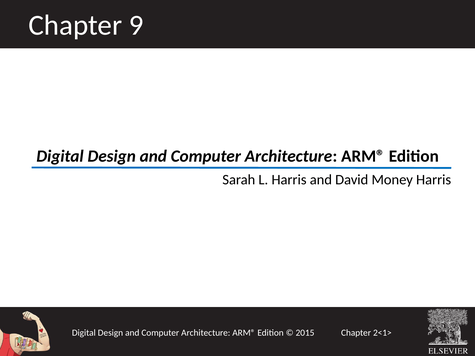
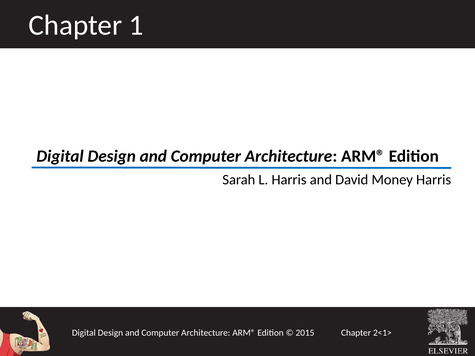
9: 9 -> 1
